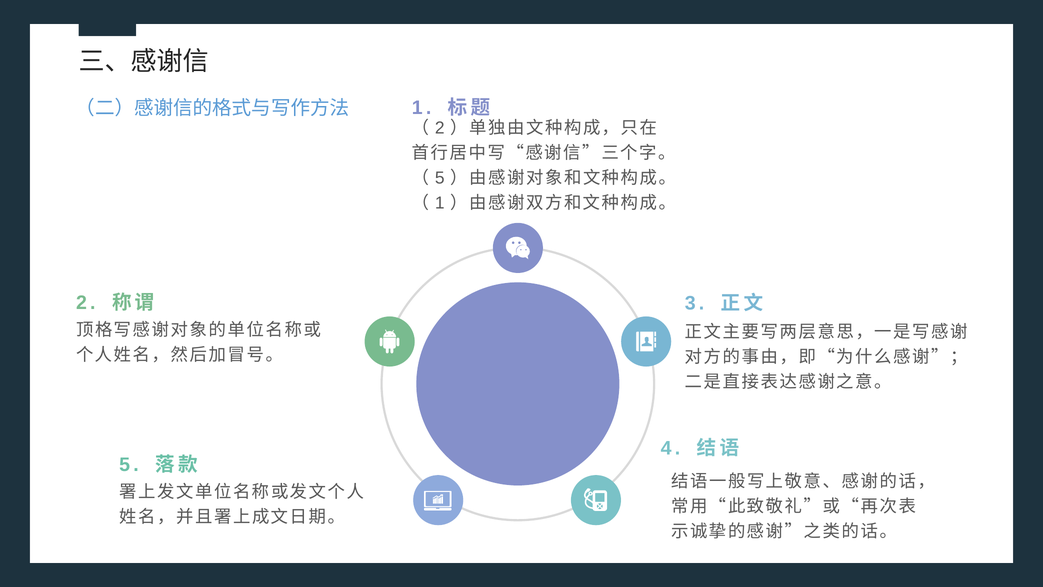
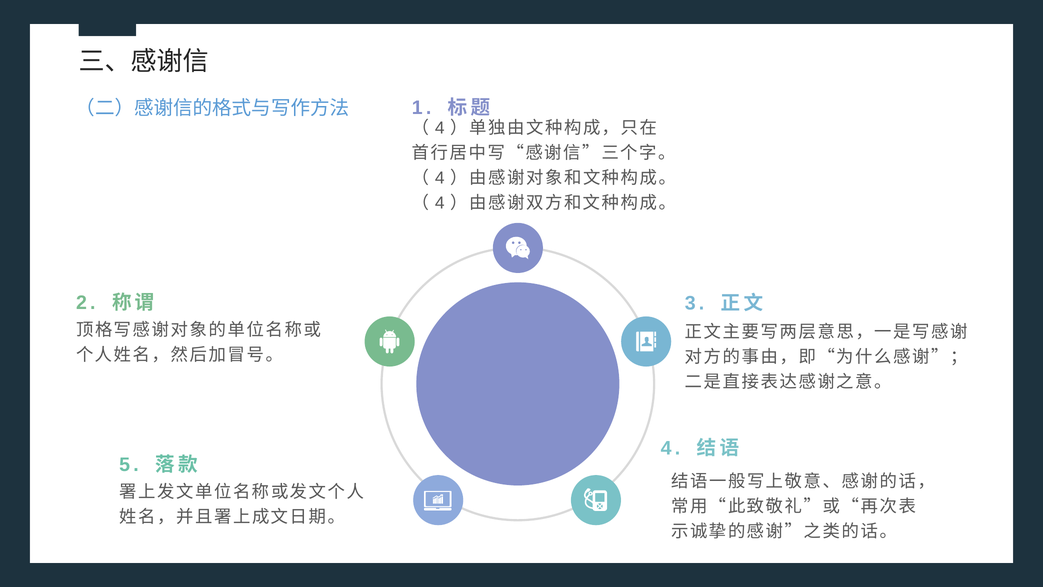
2 at (440, 128): 2 -> 4
5 at (440, 178): 5 -> 4
1 at (440, 203): 1 -> 4
